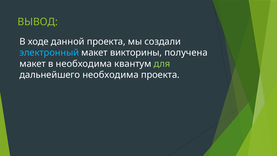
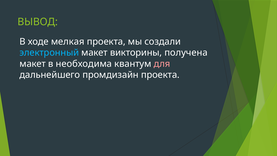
данной: данной -> мелкая
для colour: light green -> pink
дальнейшего необходима: необходима -> промдизайн
